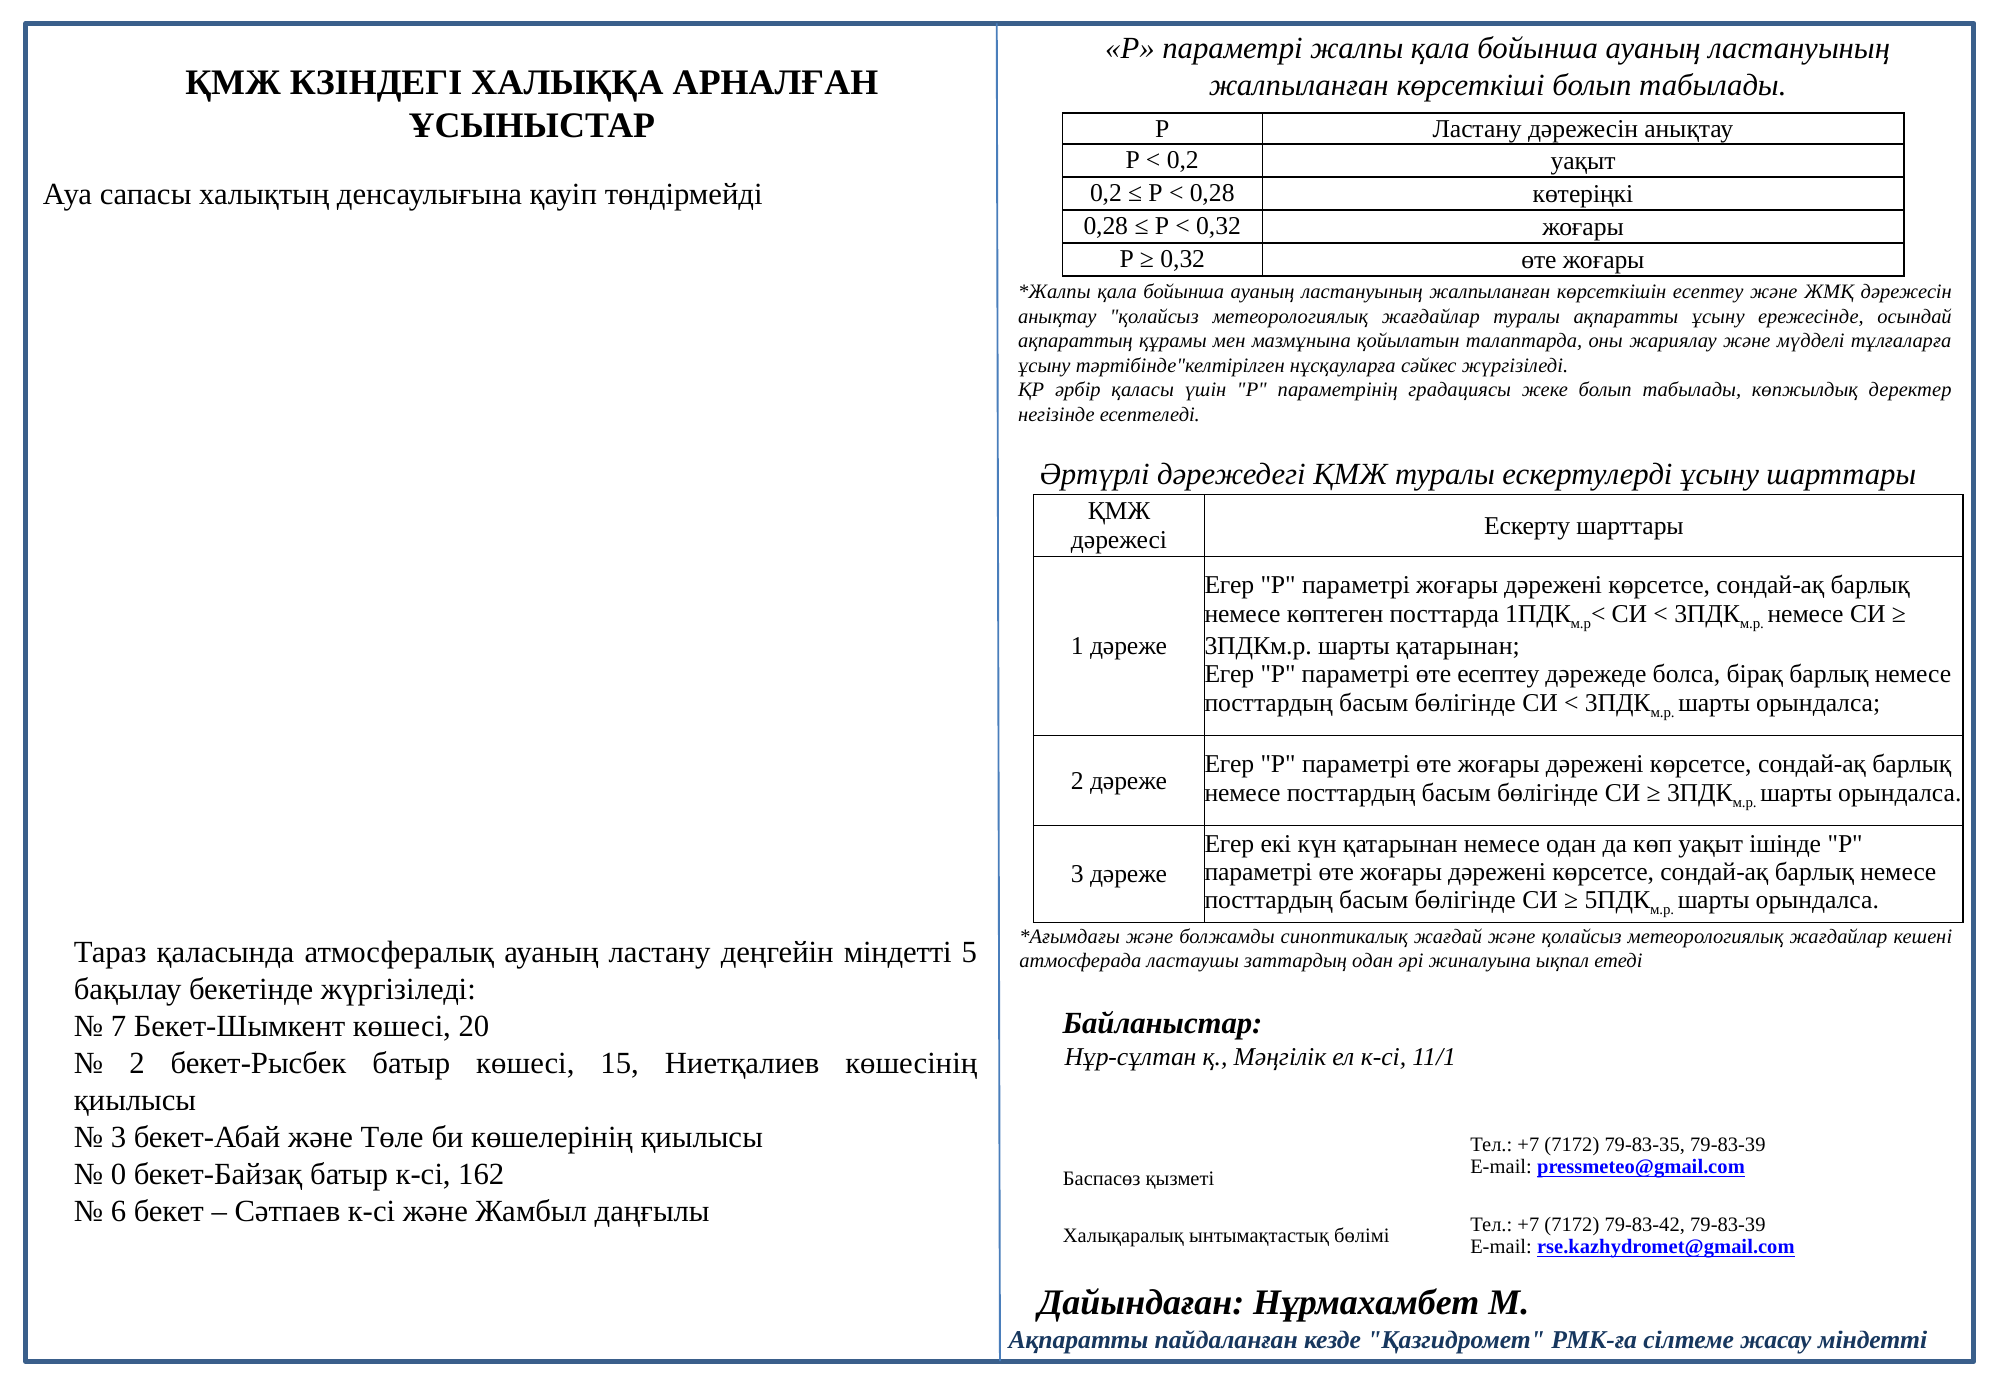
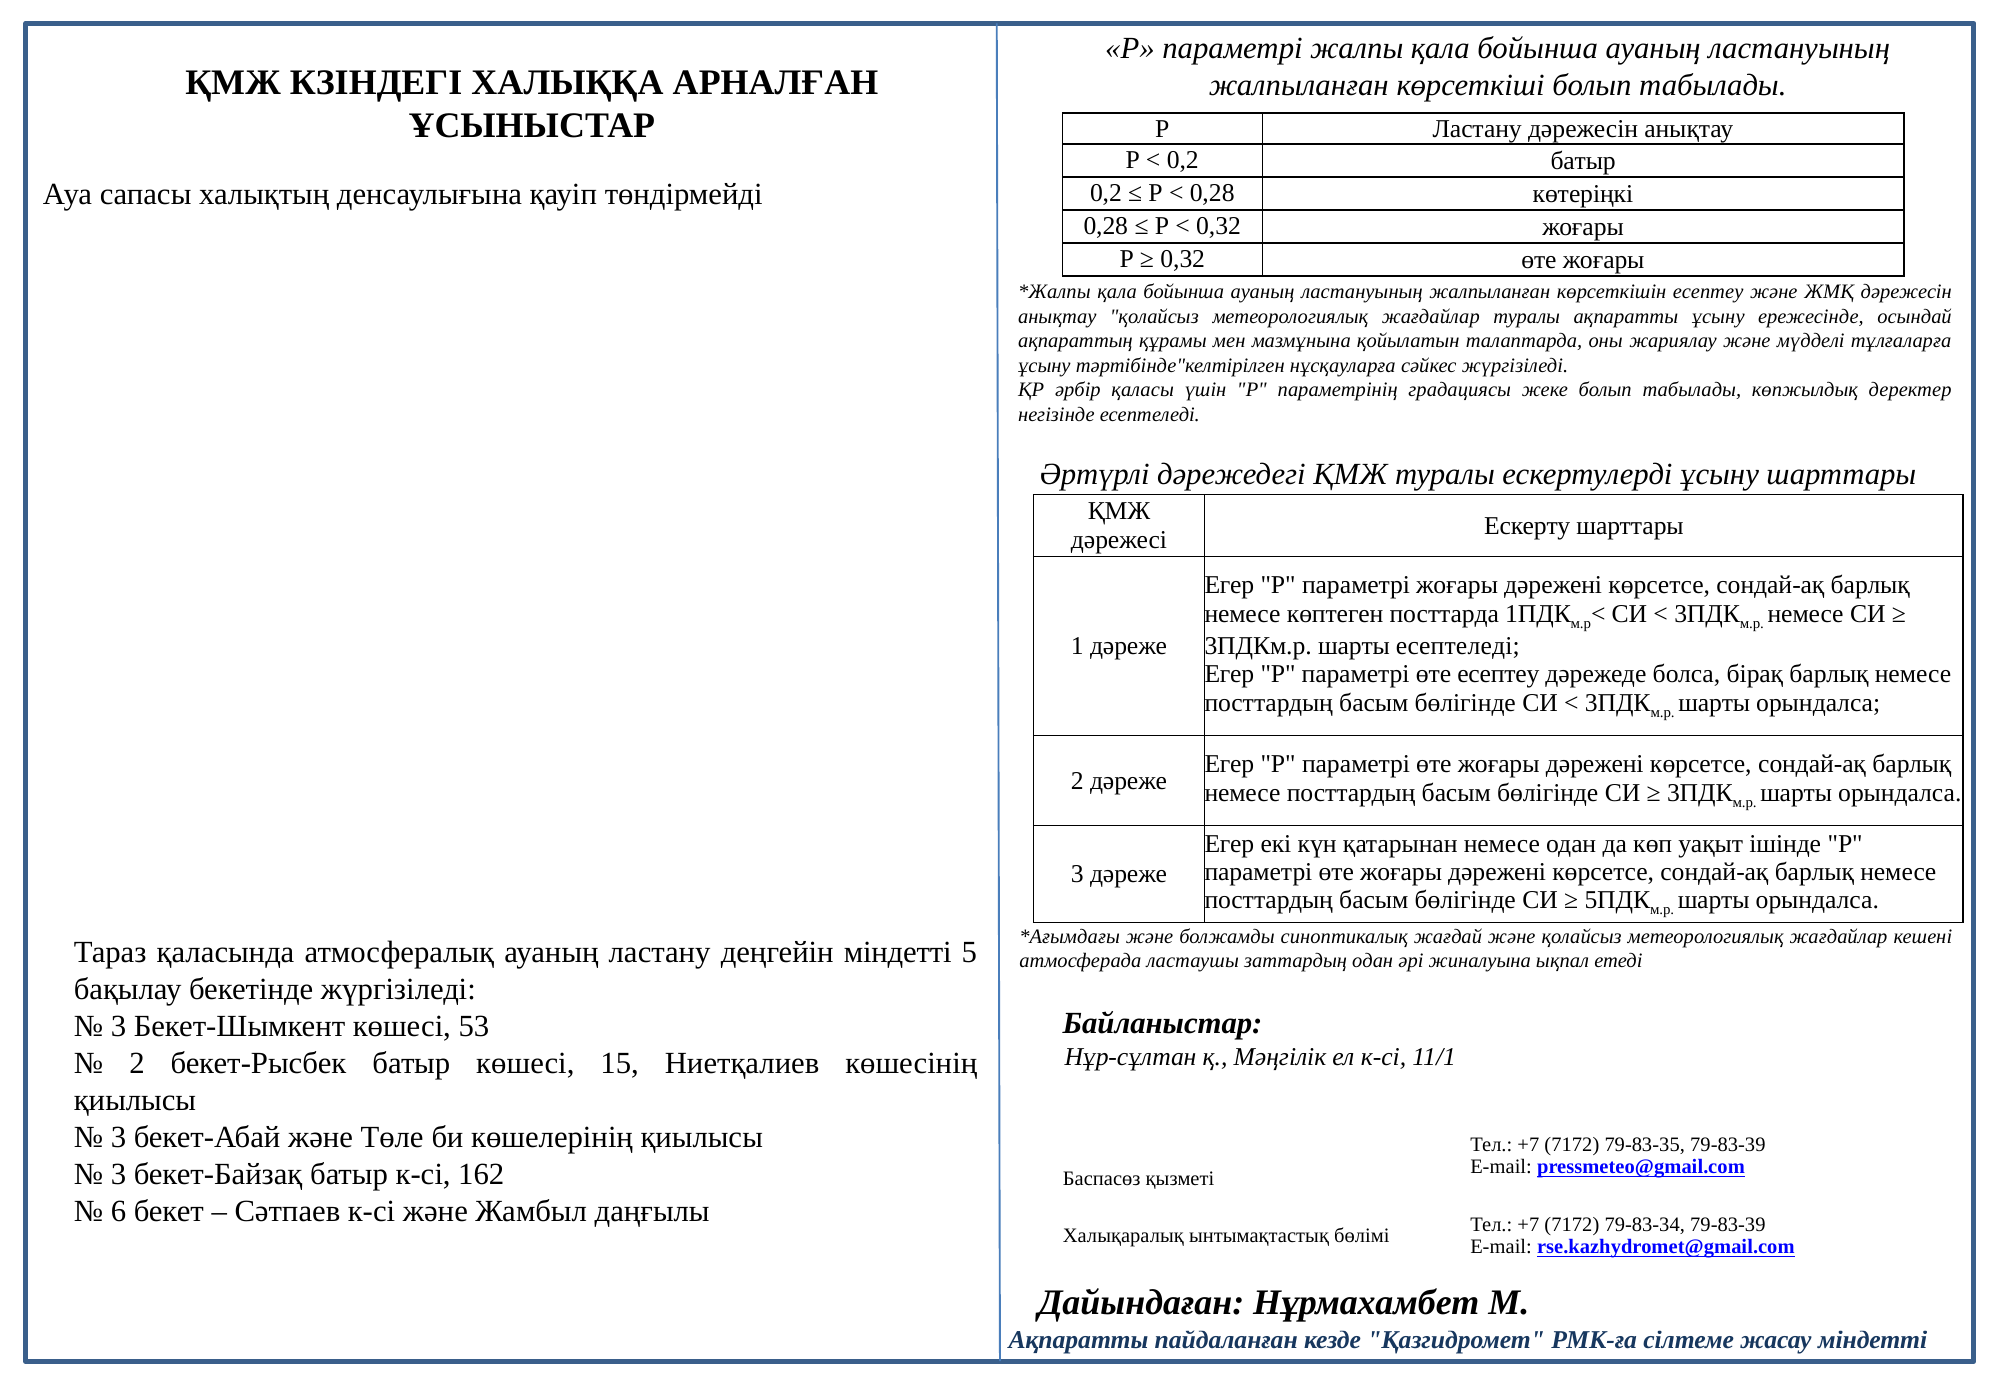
0,2 уақыт: уақыт -> батыр
шарты қатарынан: қатарынан -> есептеледі
7 at (119, 1026): 7 -> 3
20: 20 -> 53
0 at (119, 1174): 0 -> 3
79-83-42: 79-83-42 -> 79-83-34
